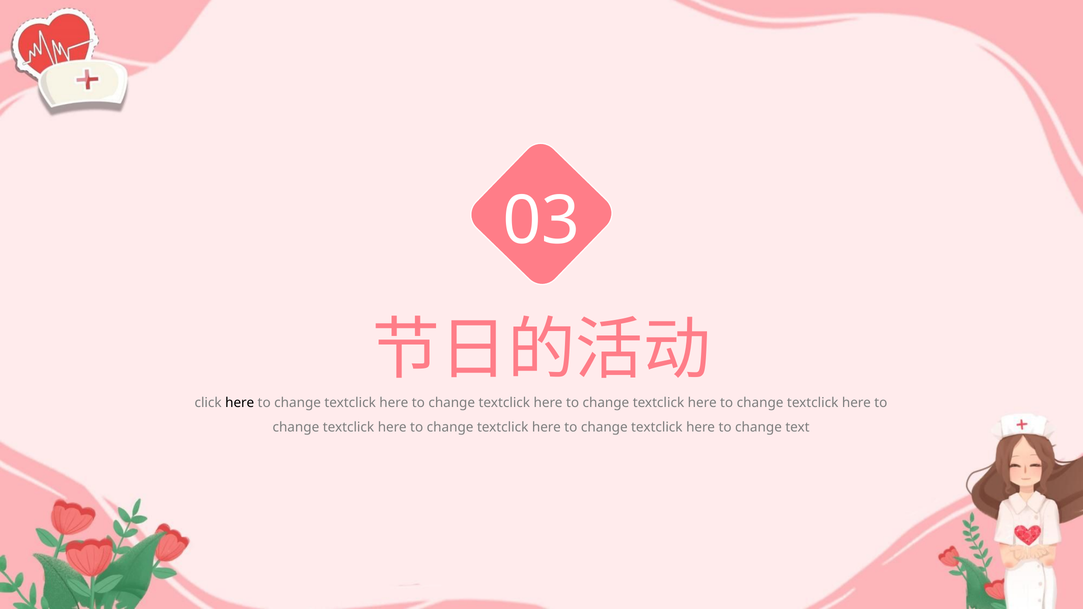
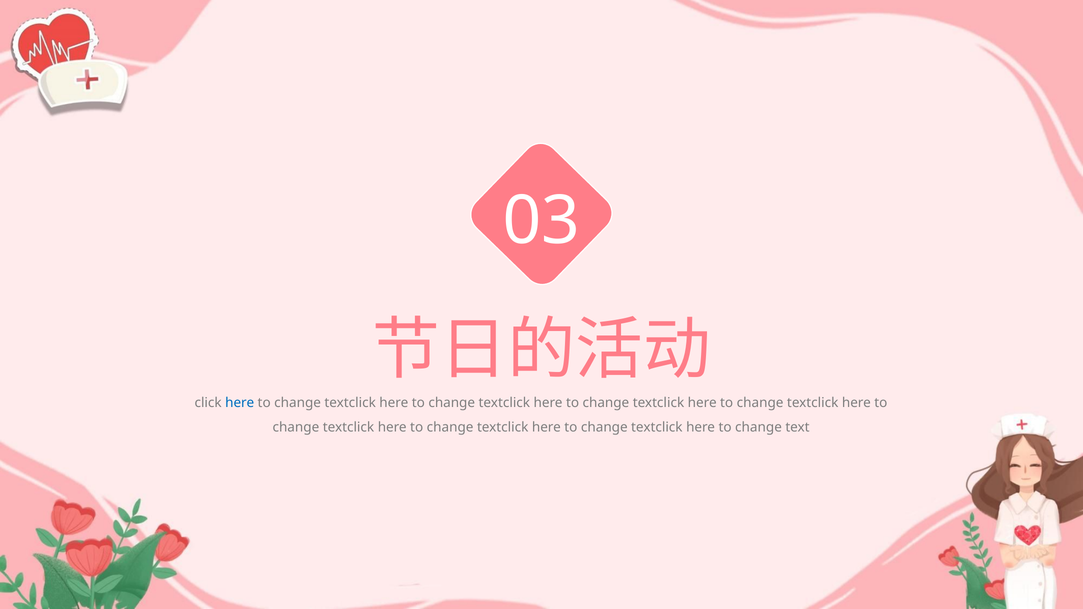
here at (240, 403) colour: black -> blue
